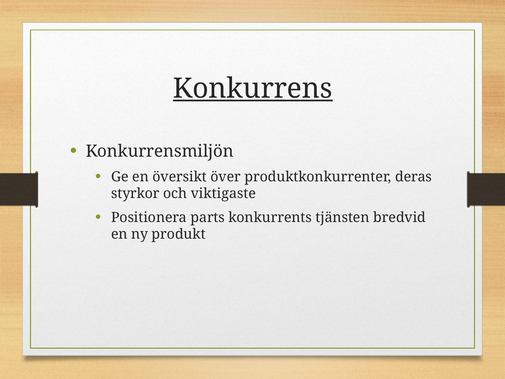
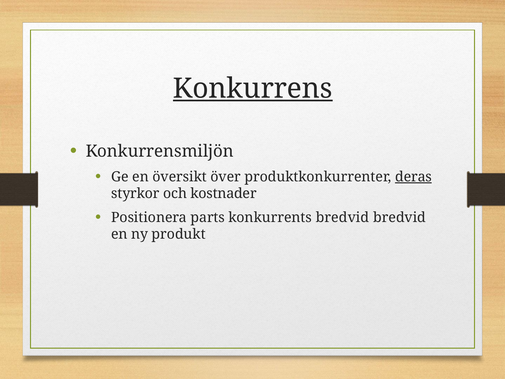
deras underline: none -> present
viktigaste: viktigaste -> kostnader
konkurrents tjänsten: tjänsten -> bredvid
